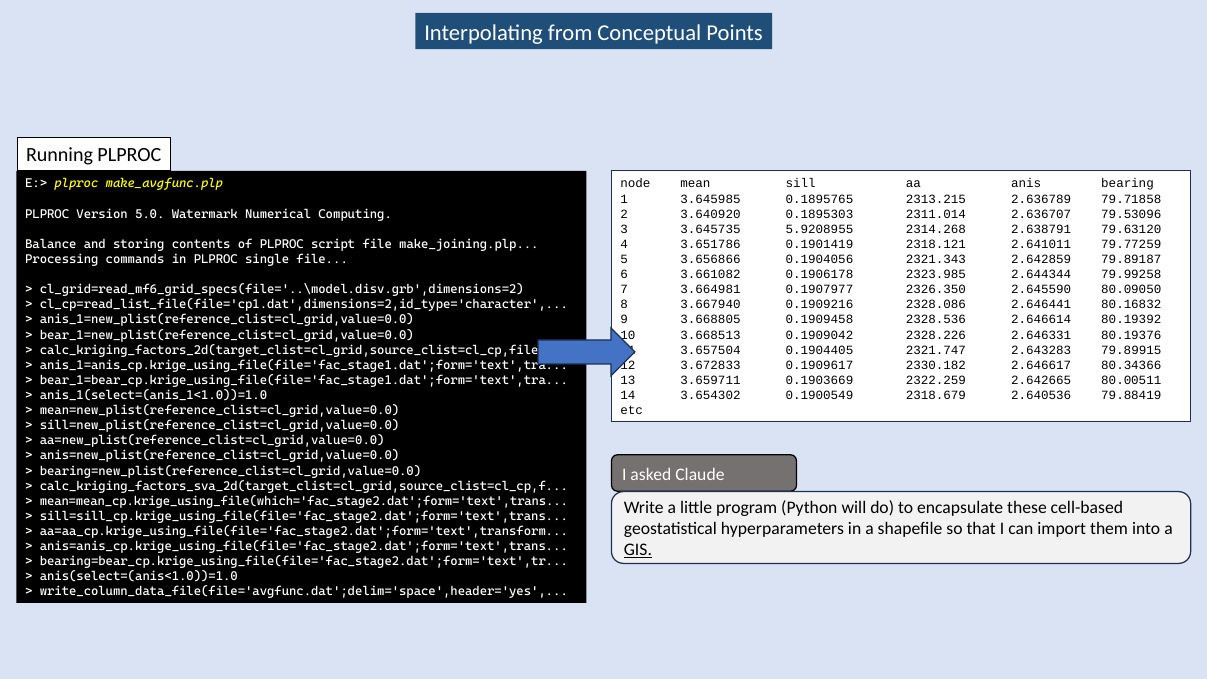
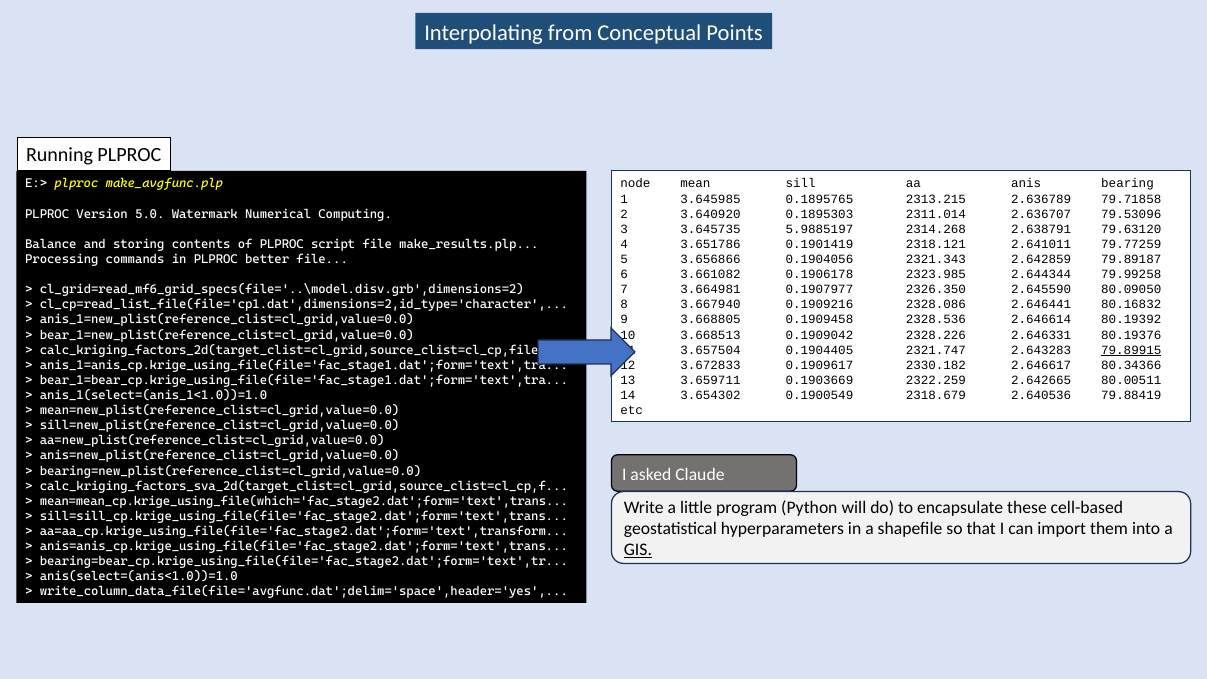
5.9208955: 5.9208955 -> 5.9885197
make_joining.plp: make_joining.plp -> make_results.plp
single: single -> better
79.89915 underline: none -> present
